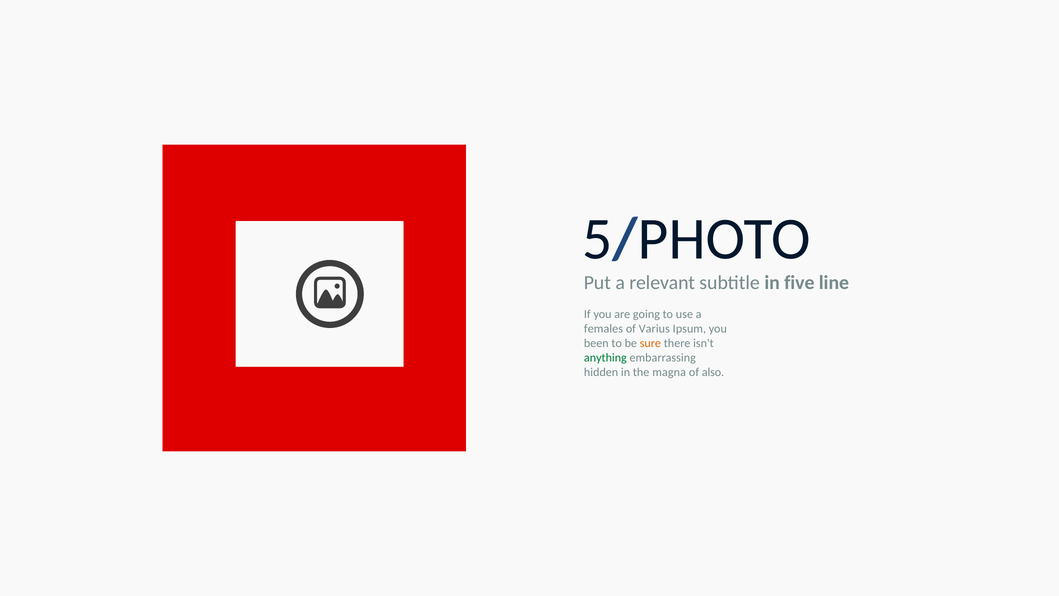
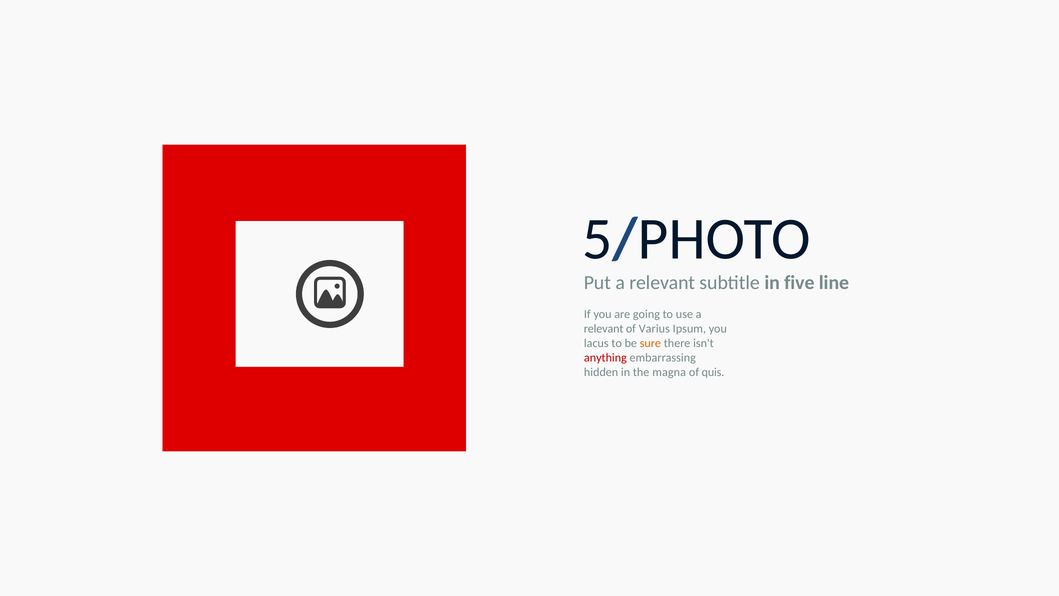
females at (604, 328): females -> relevant
been: been -> lacus
anything colour: green -> red
also: also -> quis
